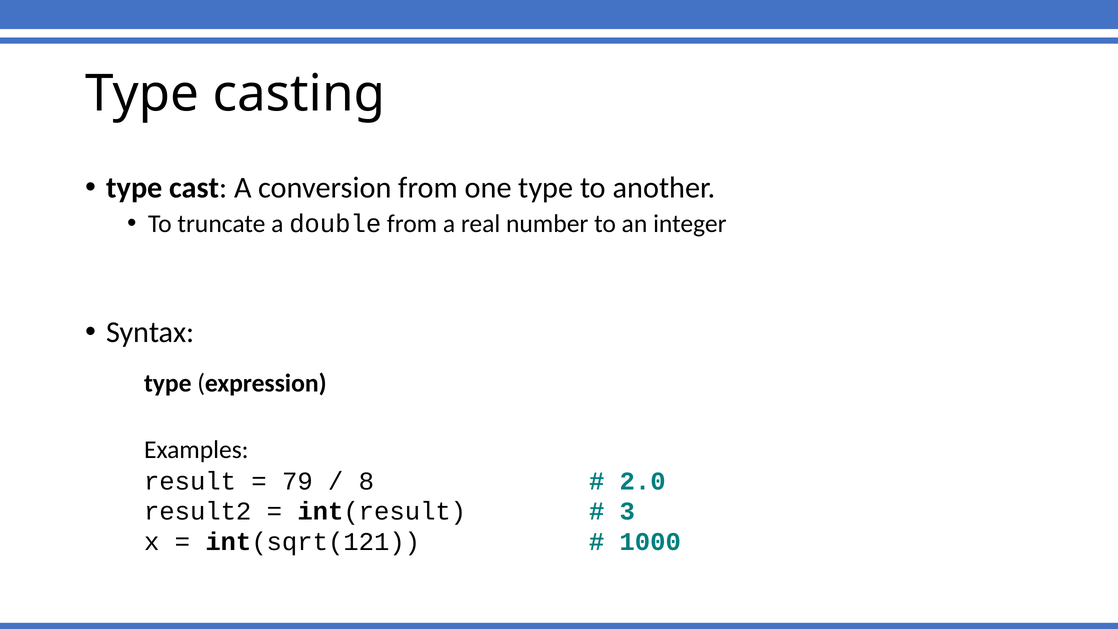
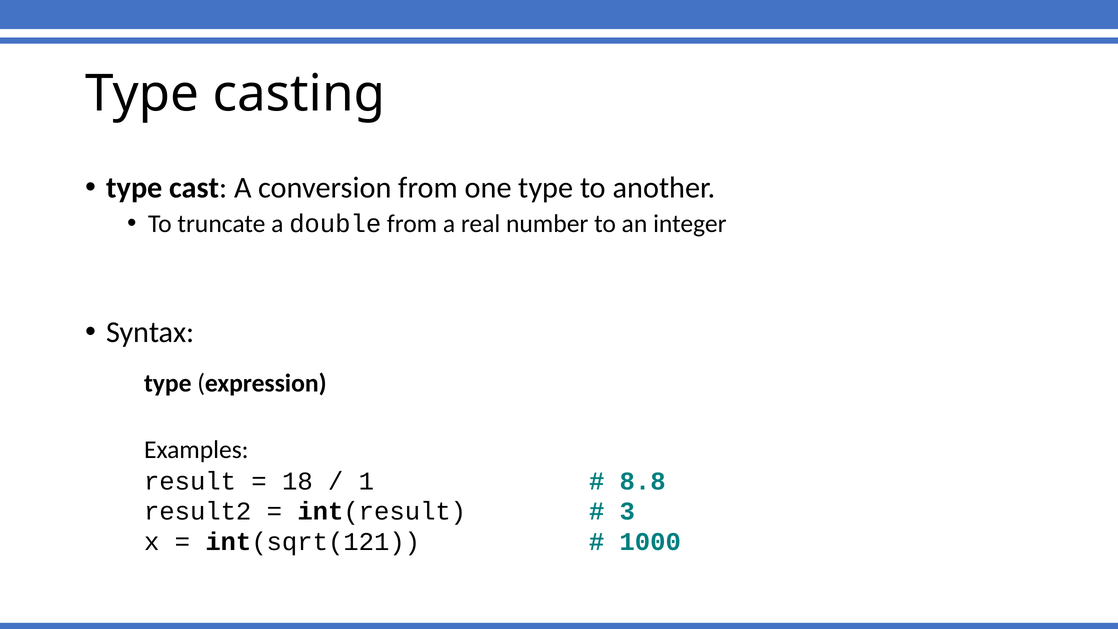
79: 79 -> 18
8: 8 -> 1
2.0: 2.0 -> 8.8
